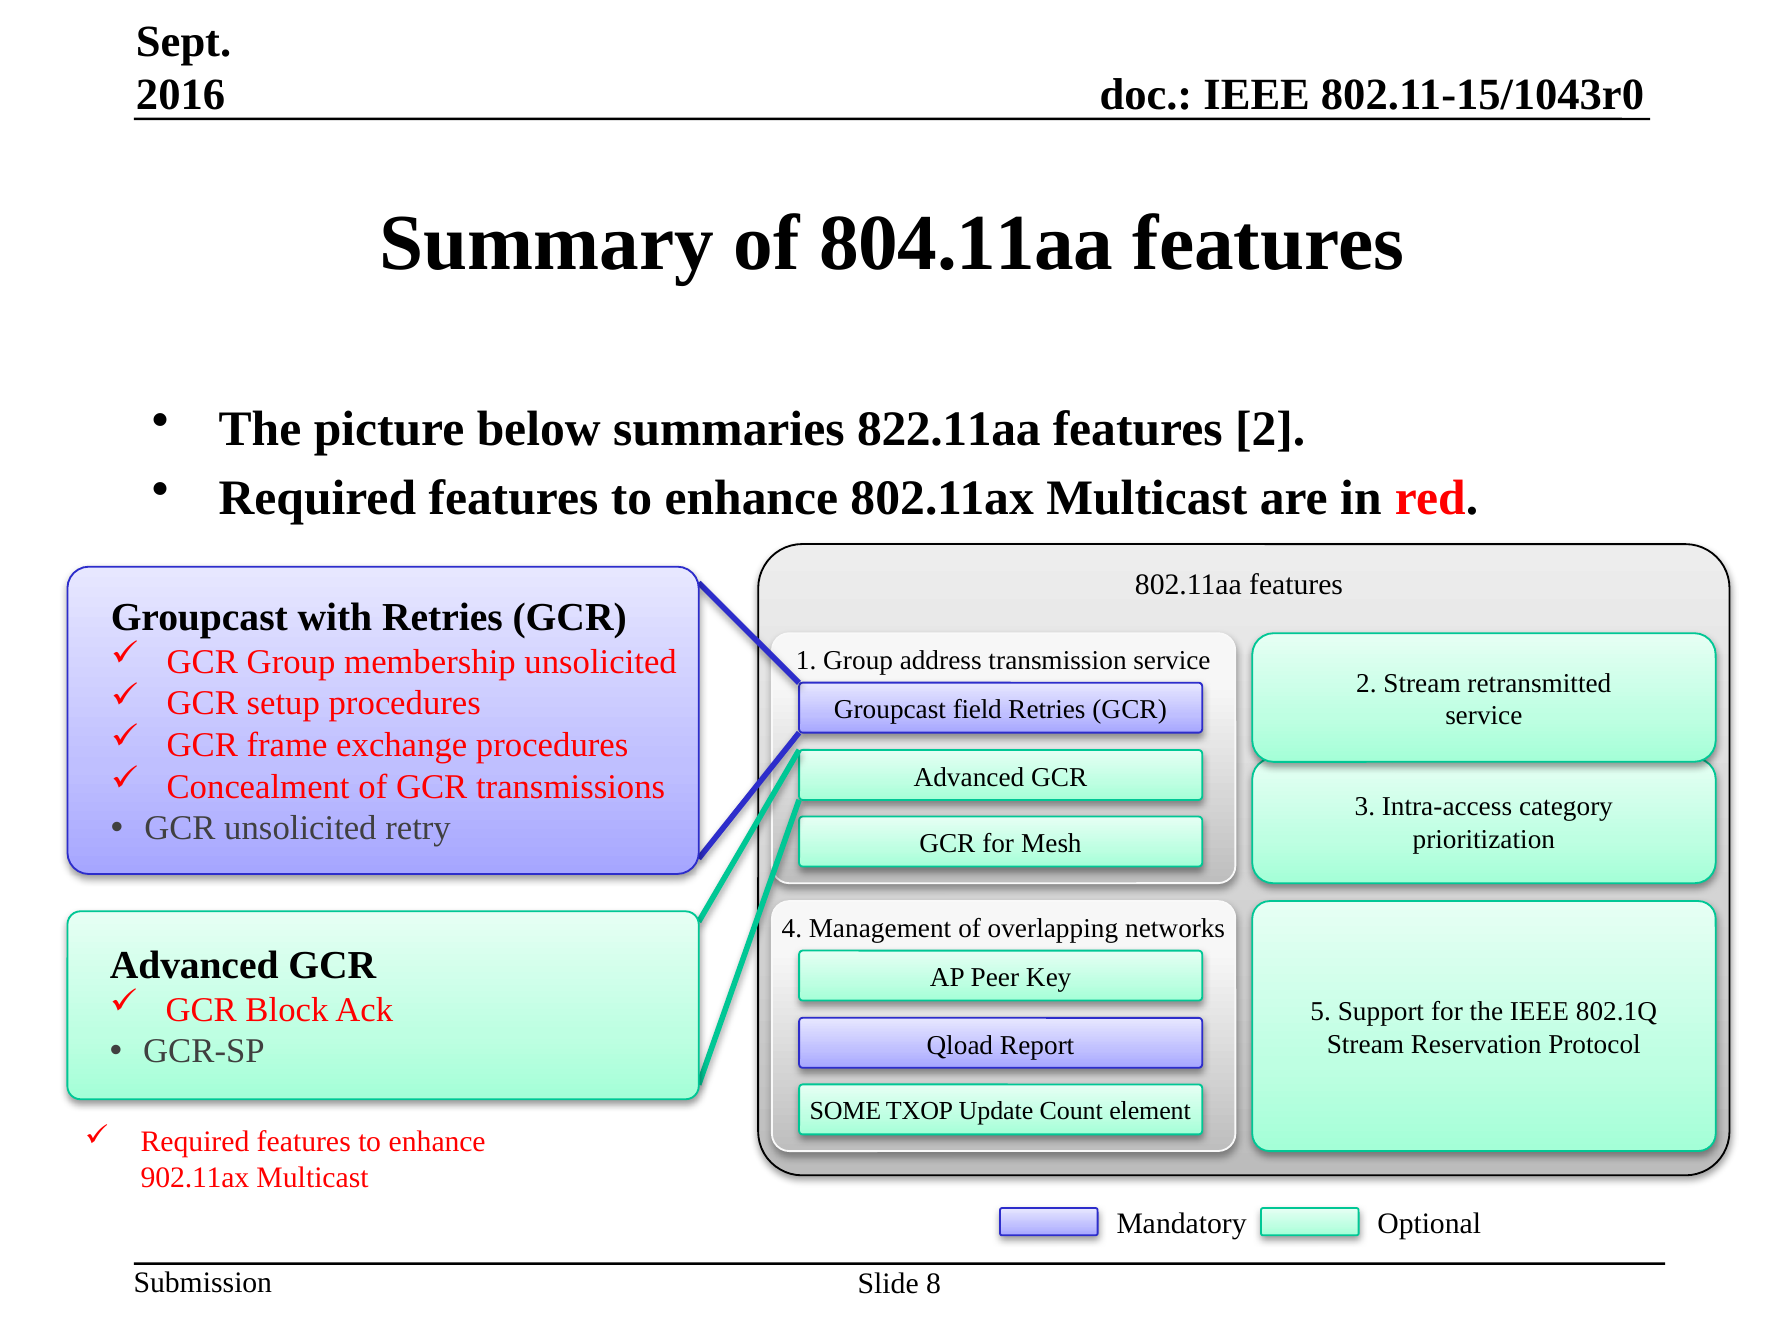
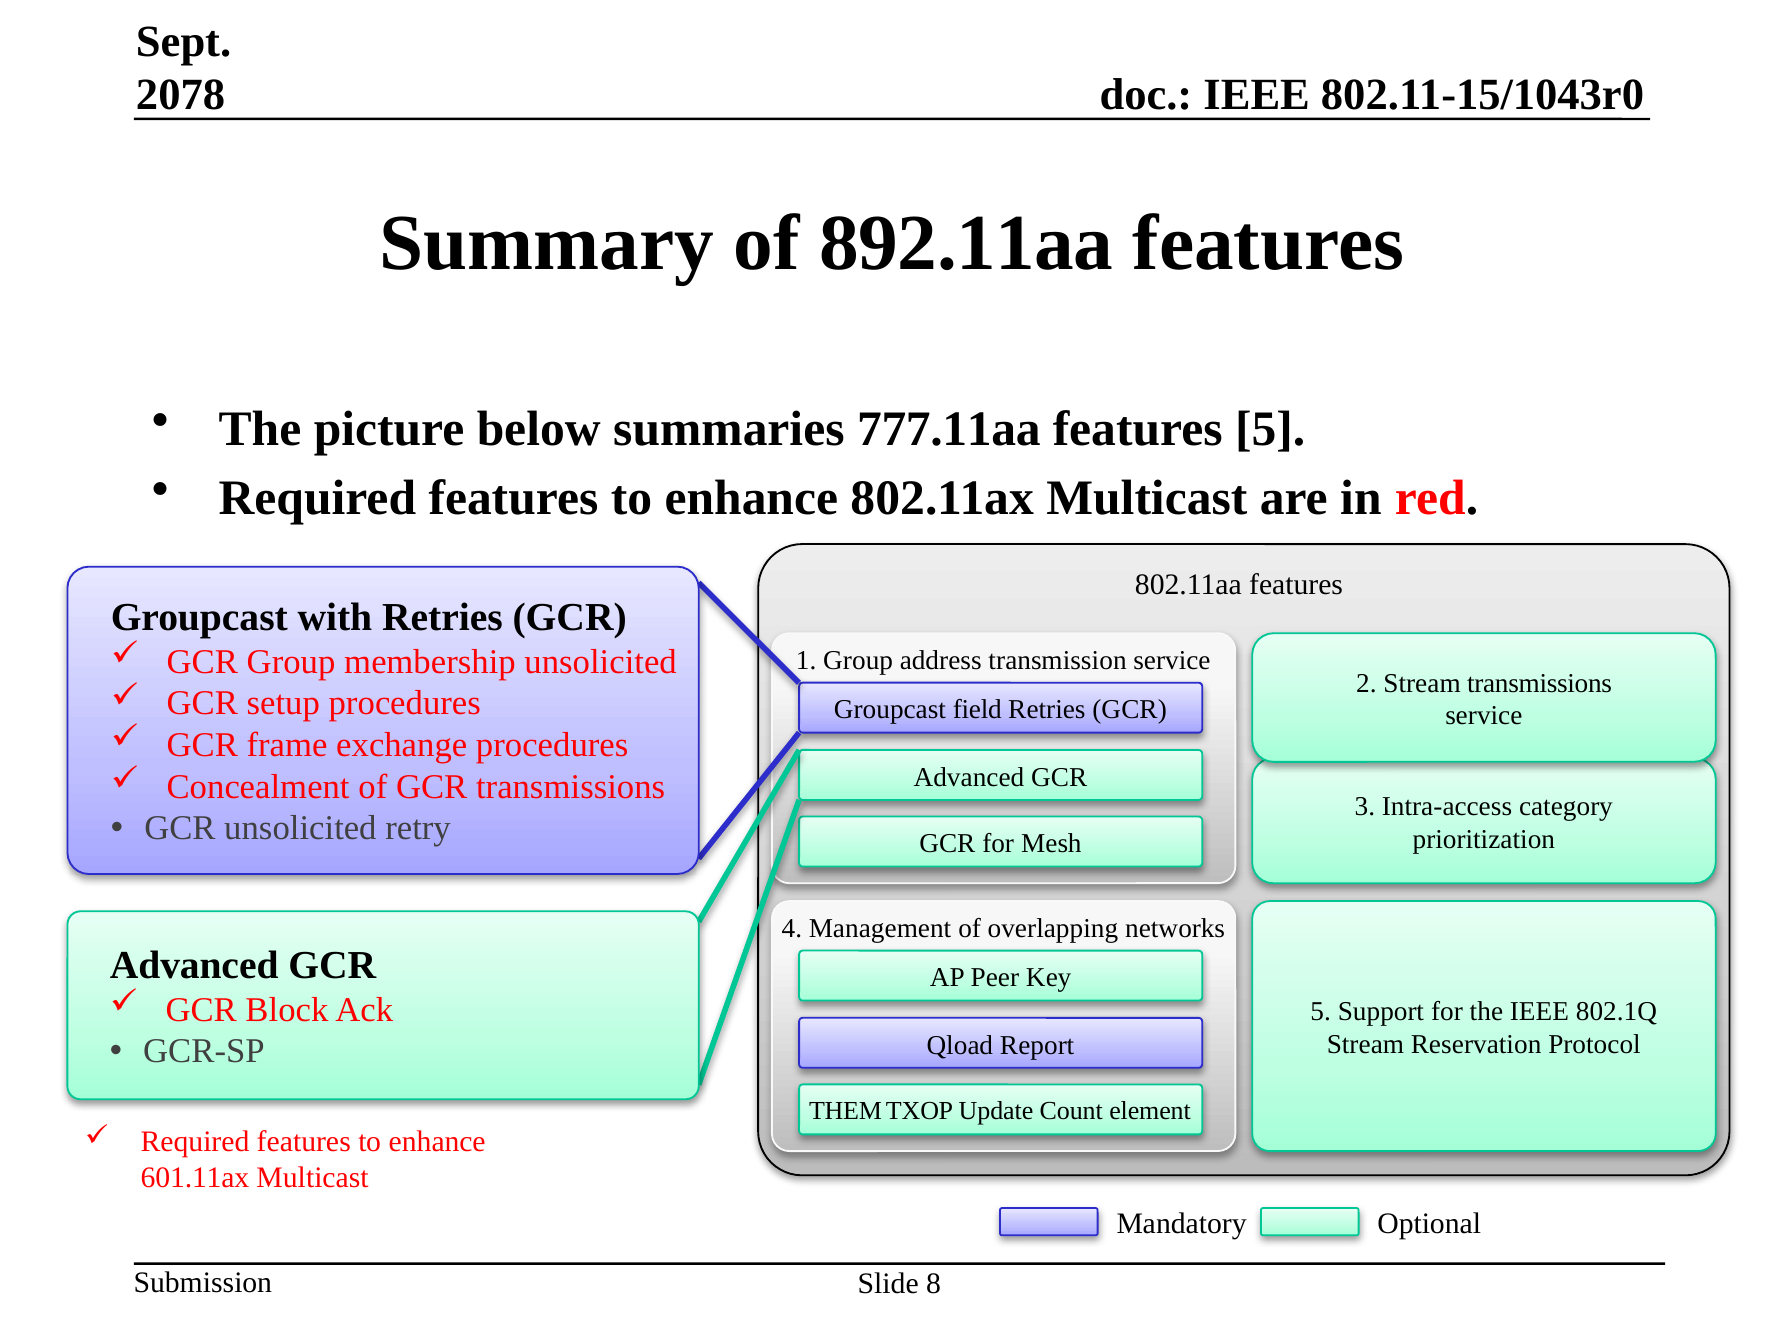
2016: 2016 -> 2078
804.11aa: 804.11aa -> 892.11aa
822.11aa: 822.11aa -> 777.11aa
features 2: 2 -> 5
Stream retransmitted: retransmitted -> transmissions
SOME: SOME -> THEM
902.11ax: 902.11ax -> 601.11ax
